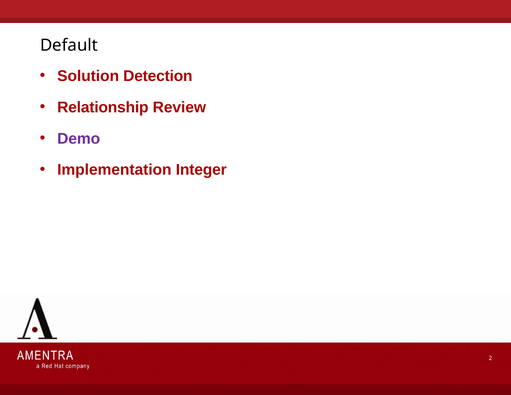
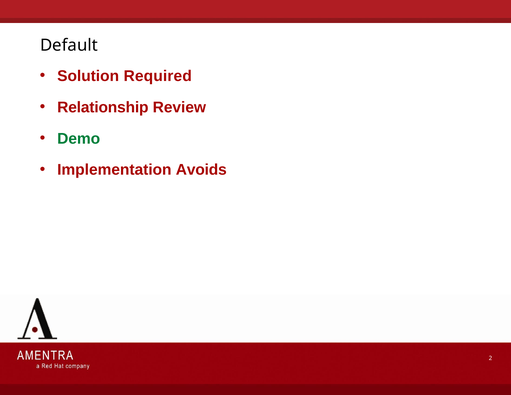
Detection: Detection -> Required
Demo colour: purple -> green
Integer: Integer -> Avoids
